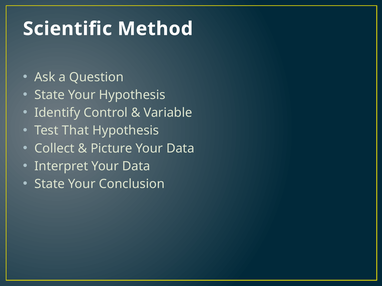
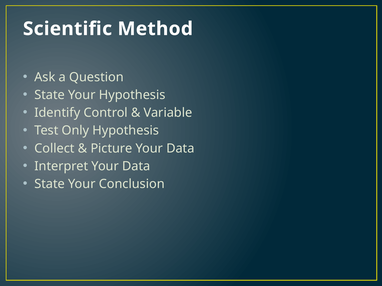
That: That -> Only
